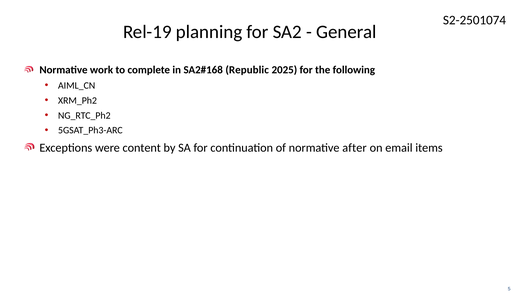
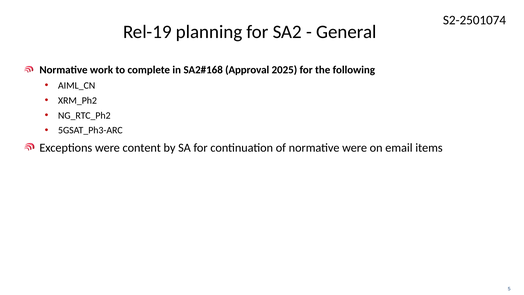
Republic: Republic -> Approval
normative after: after -> were
